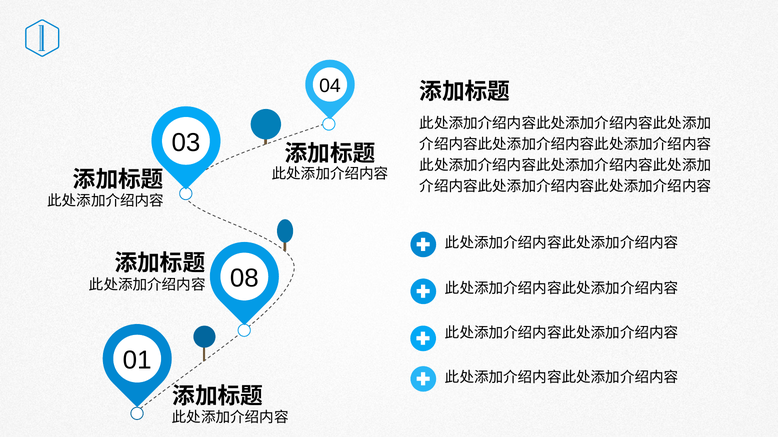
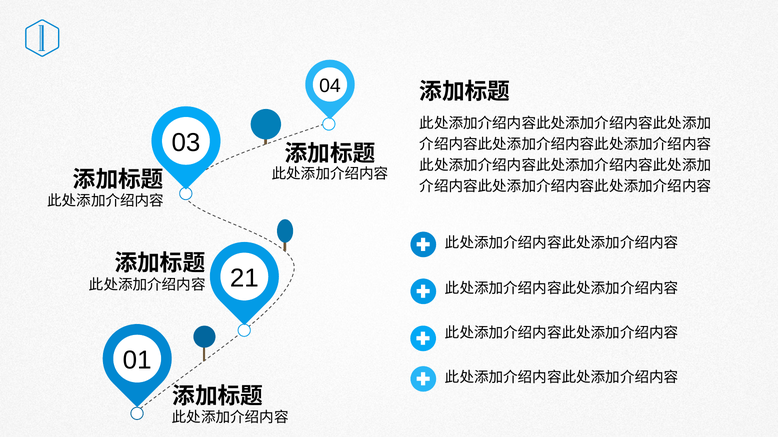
08: 08 -> 21
